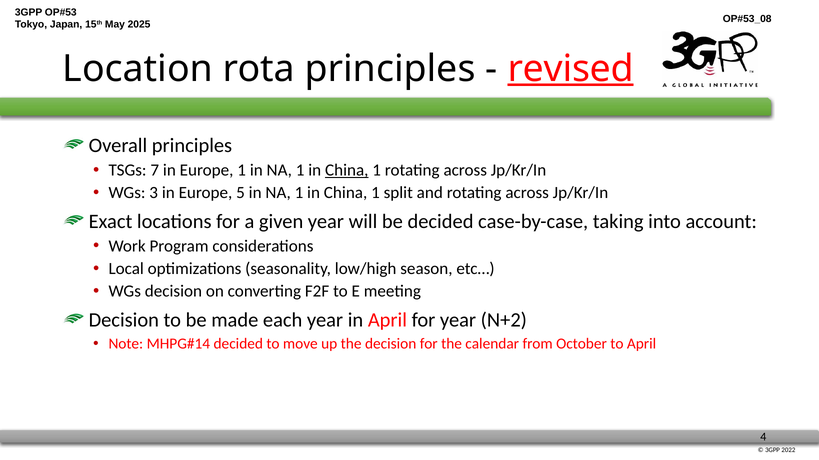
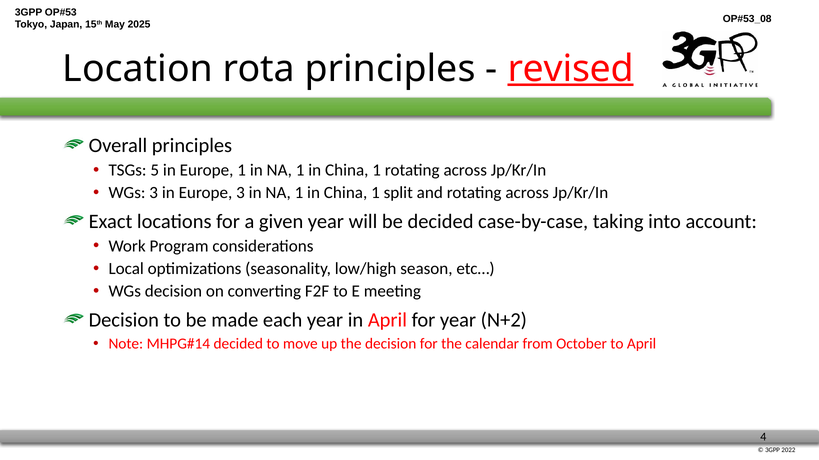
7: 7 -> 5
China at (347, 170) underline: present -> none
Europe 5: 5 -> 3
